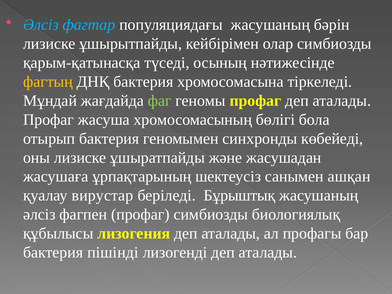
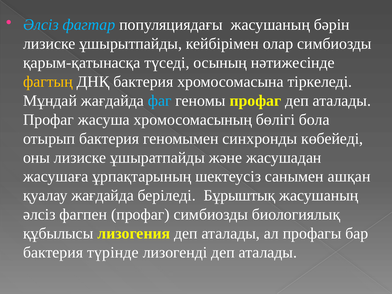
фаг colour: light green -> light blue
қуалау вирустар: вирустар -> жағдайда
пішінді: пішінді -> түрінде
